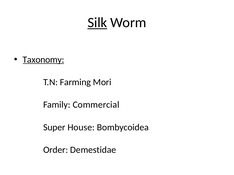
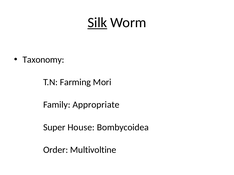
Taxonomy underline: present -> none
Commercial: Commercial -> Appropriate
Demestidae: Demestidae -> Multivoltine
